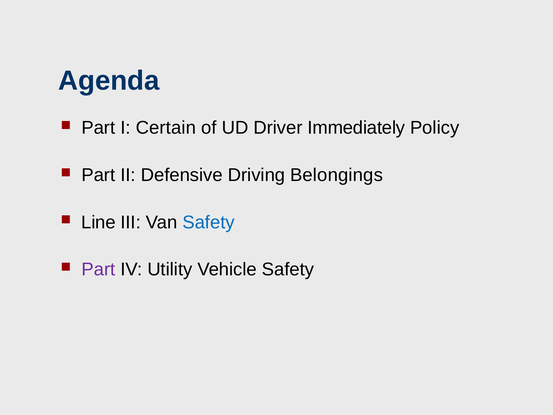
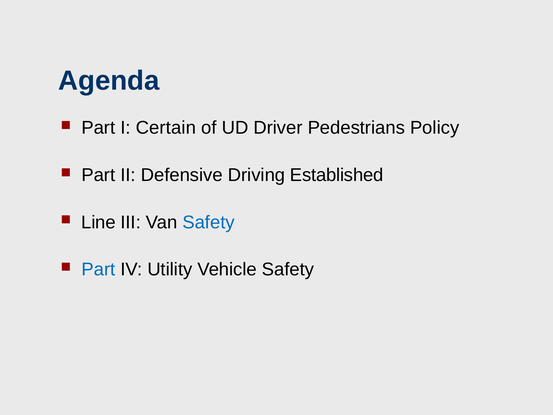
Immediately: Immediately -> Pedestrians
Belongings: Belongings -> Established
Part at (98, 269) colour: purple -> blue
